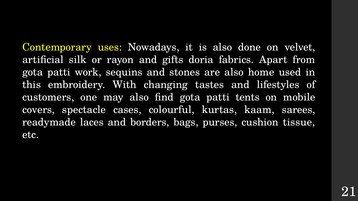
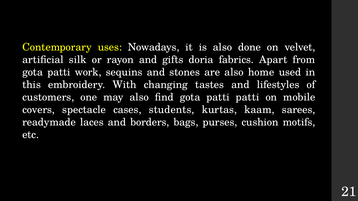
patti tents: tents -> patti
colourful: colourful -> students
tissue: tissue -> motifs
